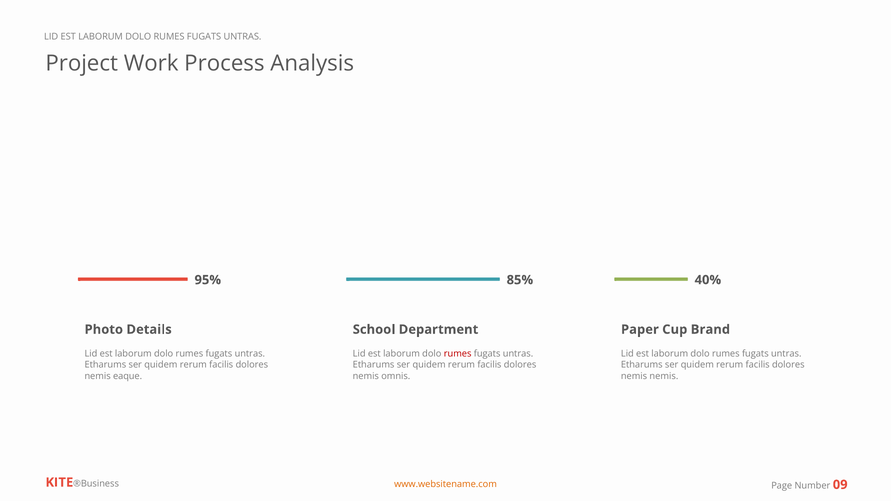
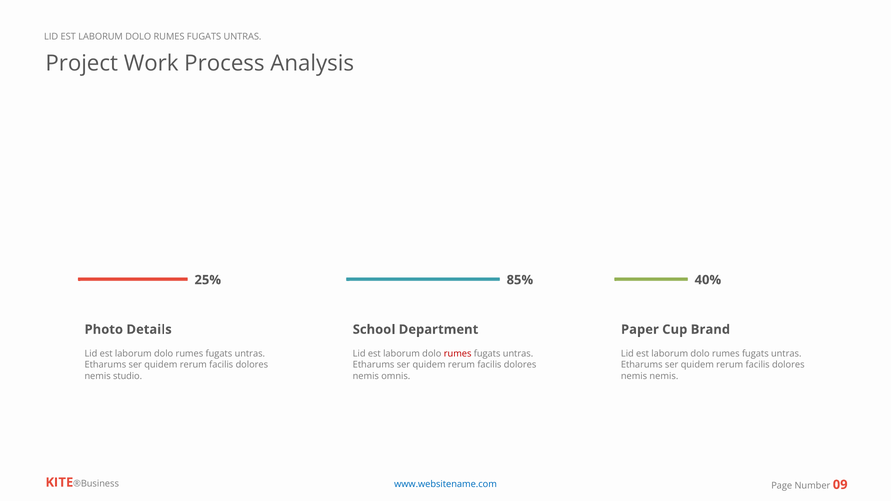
95%: 95% -> 25%
eaque: eaque -> studio
www.websitename.com colour: orange -> blue
